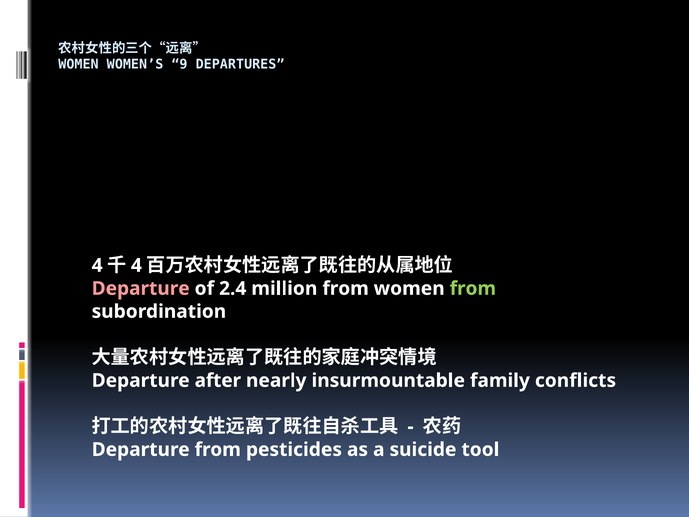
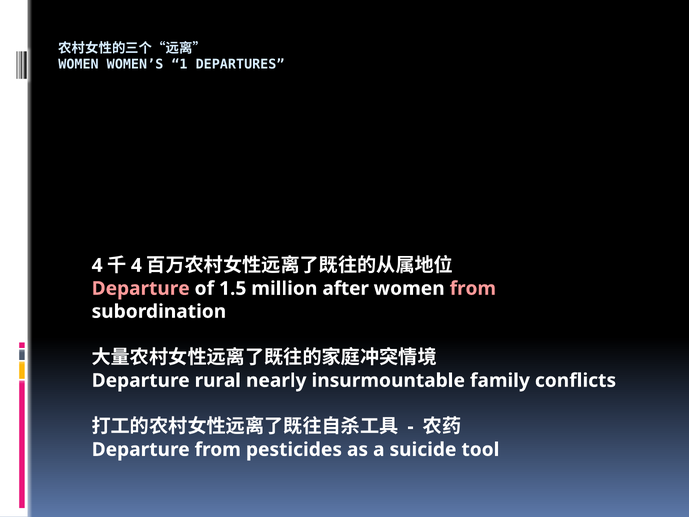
9: 9 -> 1
2.4: 2.4 -> 1.5
million from: from -> after
from at (473, 288) colour: light green -> pink
after: after -> rural
